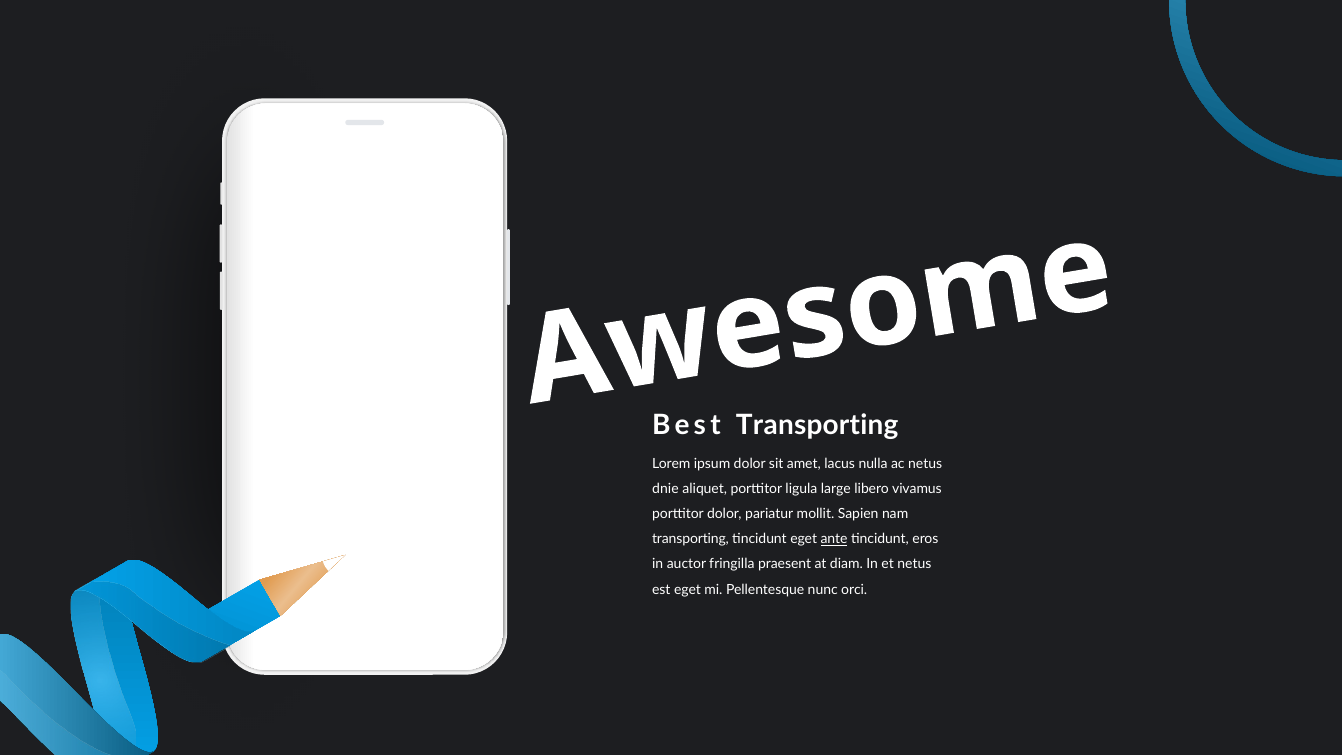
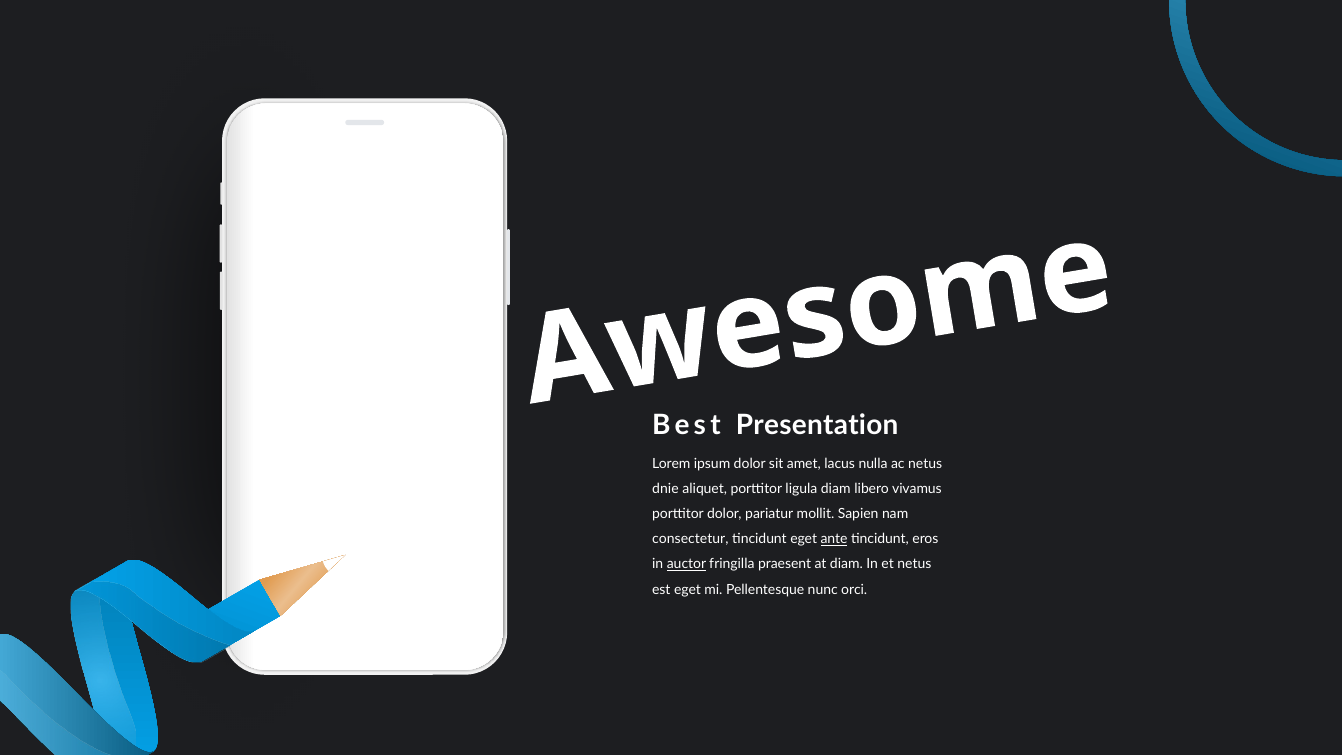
Transporting at (817, 425): Transporting -> Presentation
ligula large: large -> diam
transporting at (690, 539): transporting -> consectetur
auctor underline: none -> present
